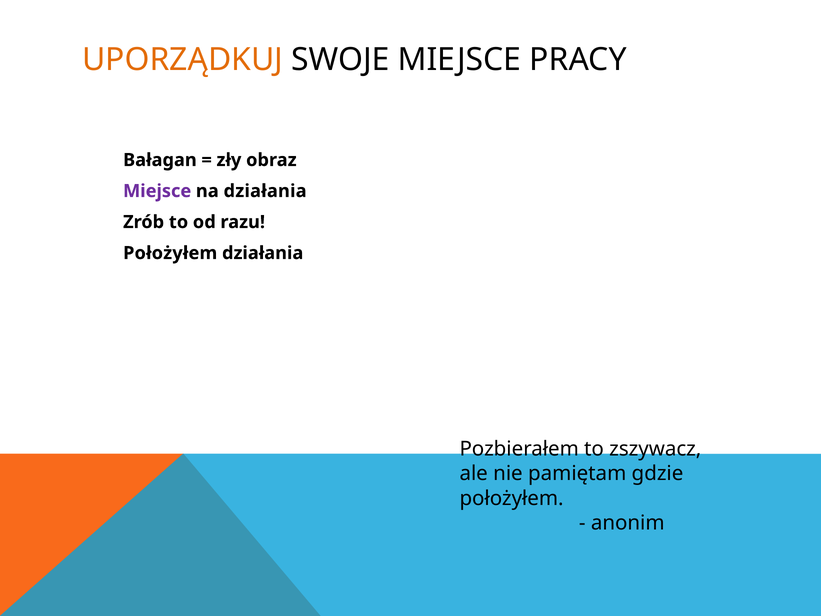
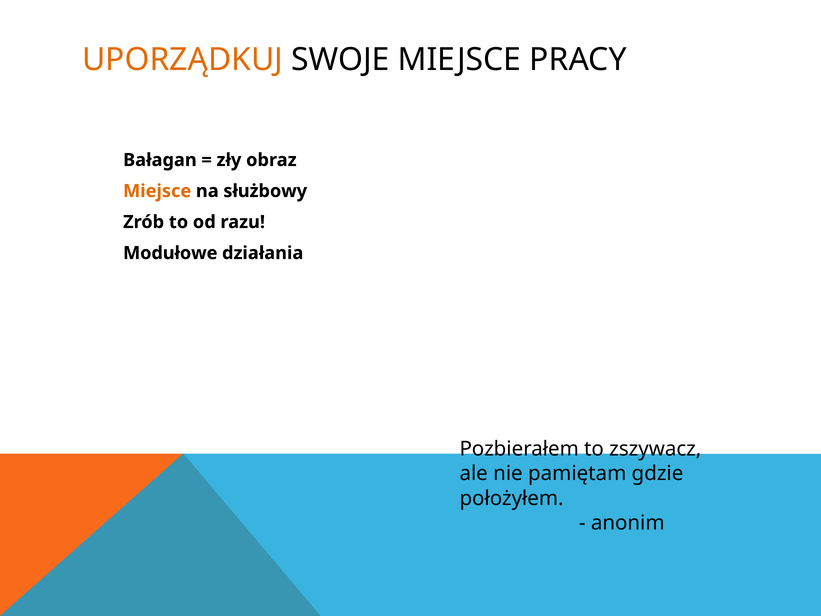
Miejsce at (157, 191) colour: purple -> orange
na działania: działania -> służbowy
Położyłem at (170, 253): Położyłem -> Modułowe
